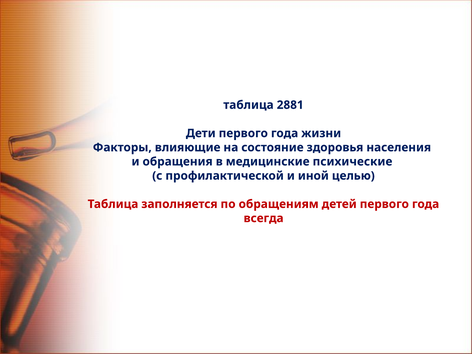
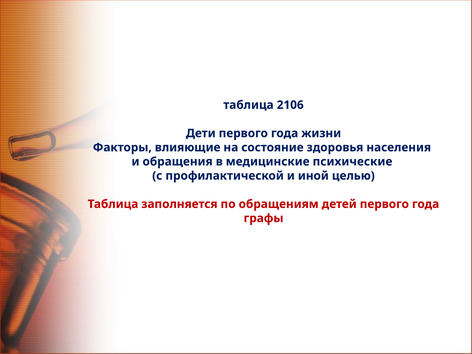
2881: 2881 -> 2106
всегда: всегда -> графы
